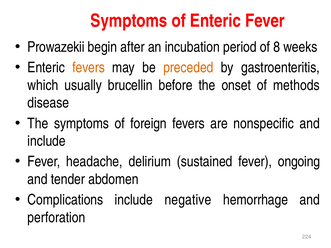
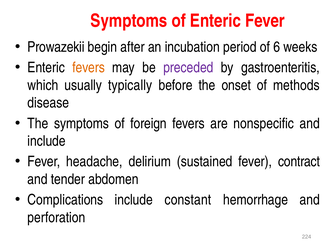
8: 8 -> 6
preceded colour: orange -> purple
brucellin: brucellin -> typically
ongoing: ongoing -> contract
negative: negative -> constant
